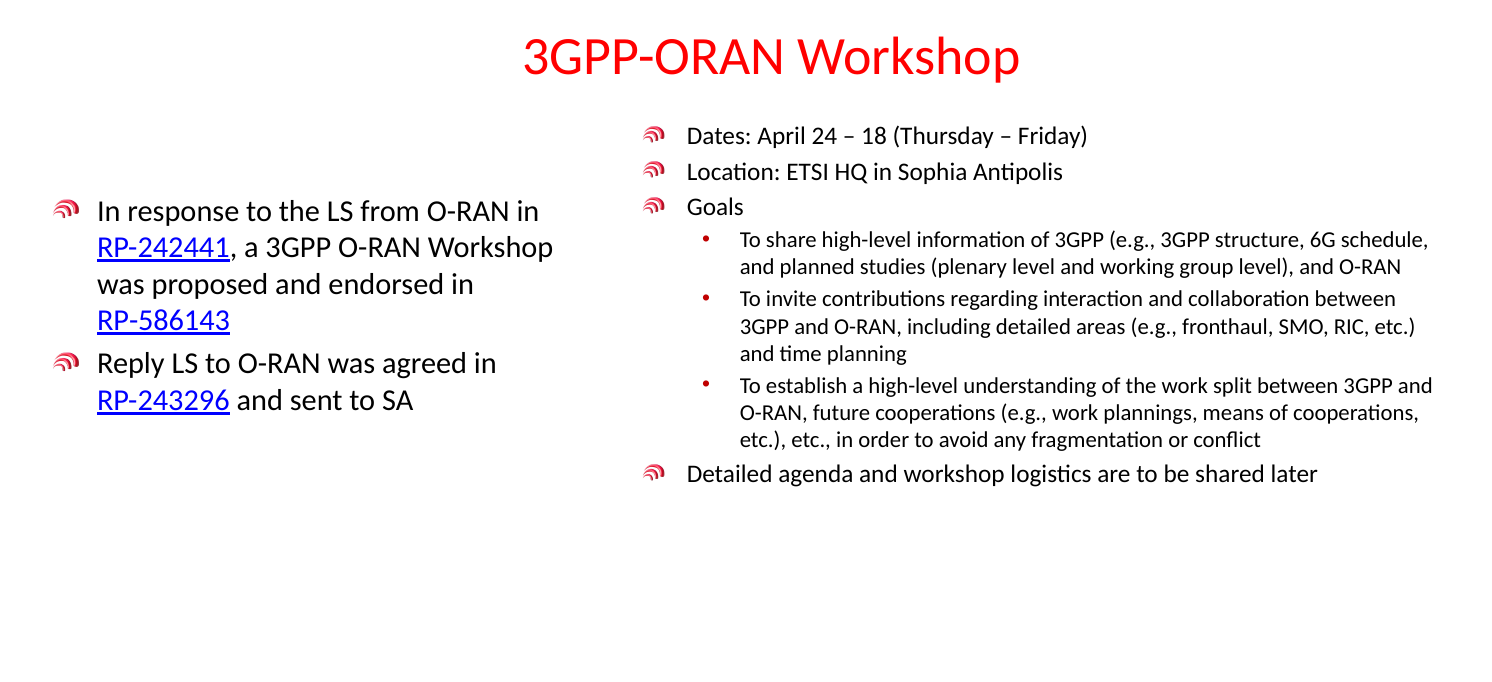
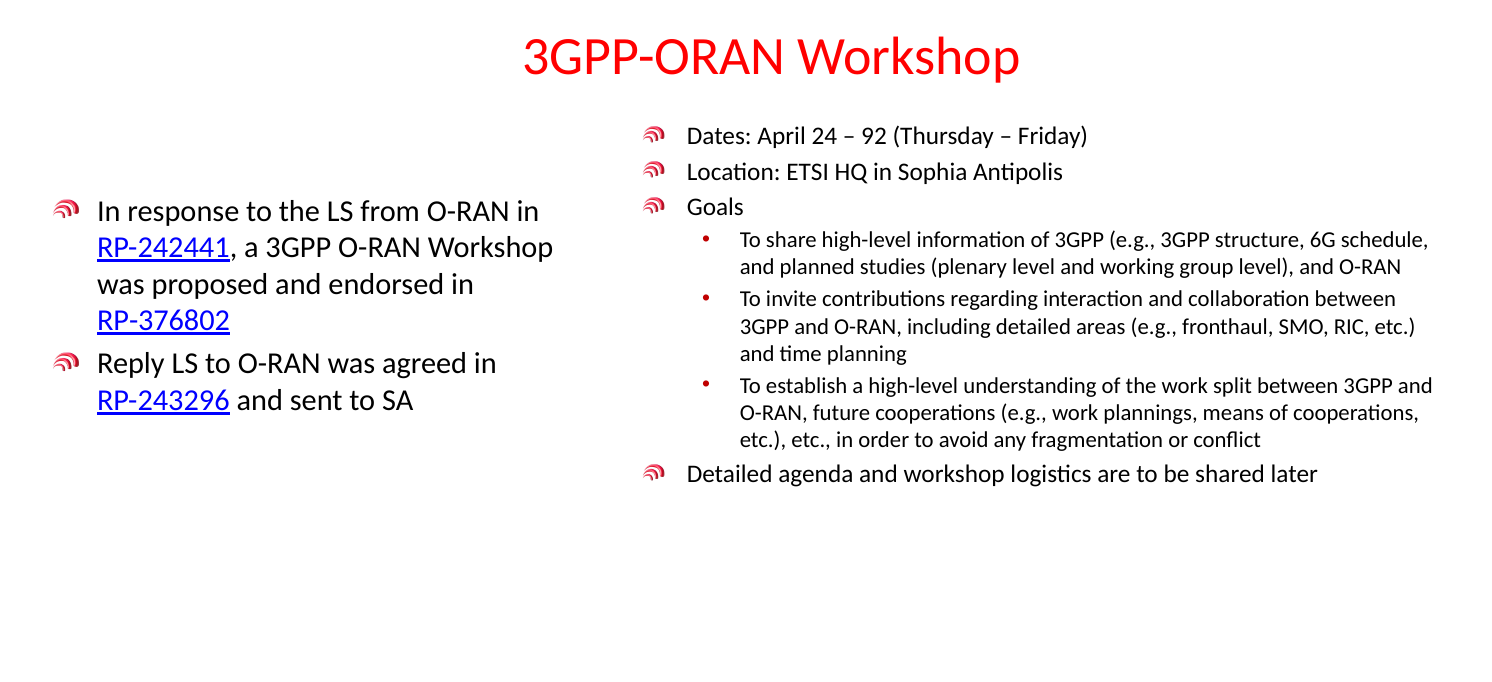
18: 18 -> 92
RP-586143: RP-586143 -> RP-376802
